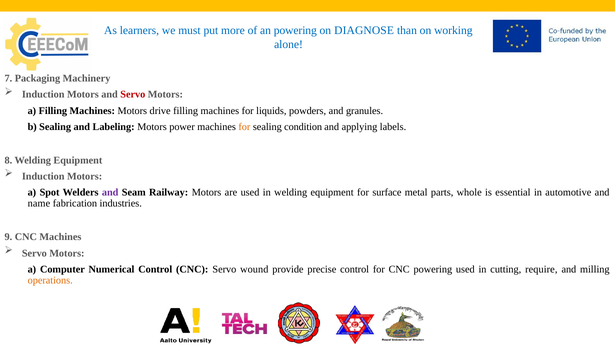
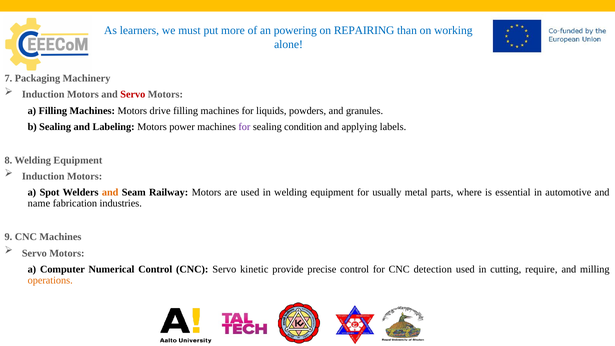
DIAGNOSE: DIAGNOSE -> REPAIRING
for at (244, 127) colour: orange -> purple
and at (110, 192) colour: purple -> orange
surface: surface -> usually
whole: whole -> where
wound: wound -> kinetic
CNC powering: powering -> detection
